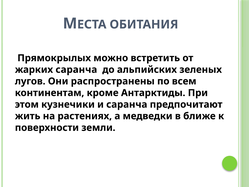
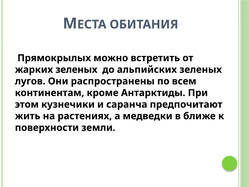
жарких саранча: саранча -> зеленых
